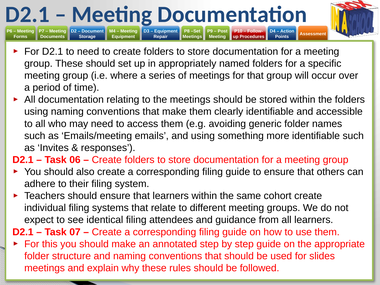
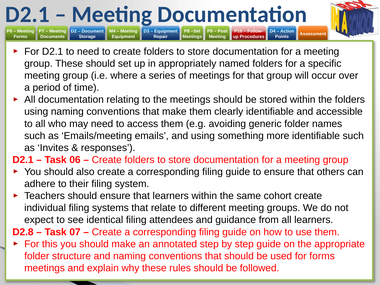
D2.1 at (23, 232): D2.1 -> D2.8
for slides: slides -> forms
